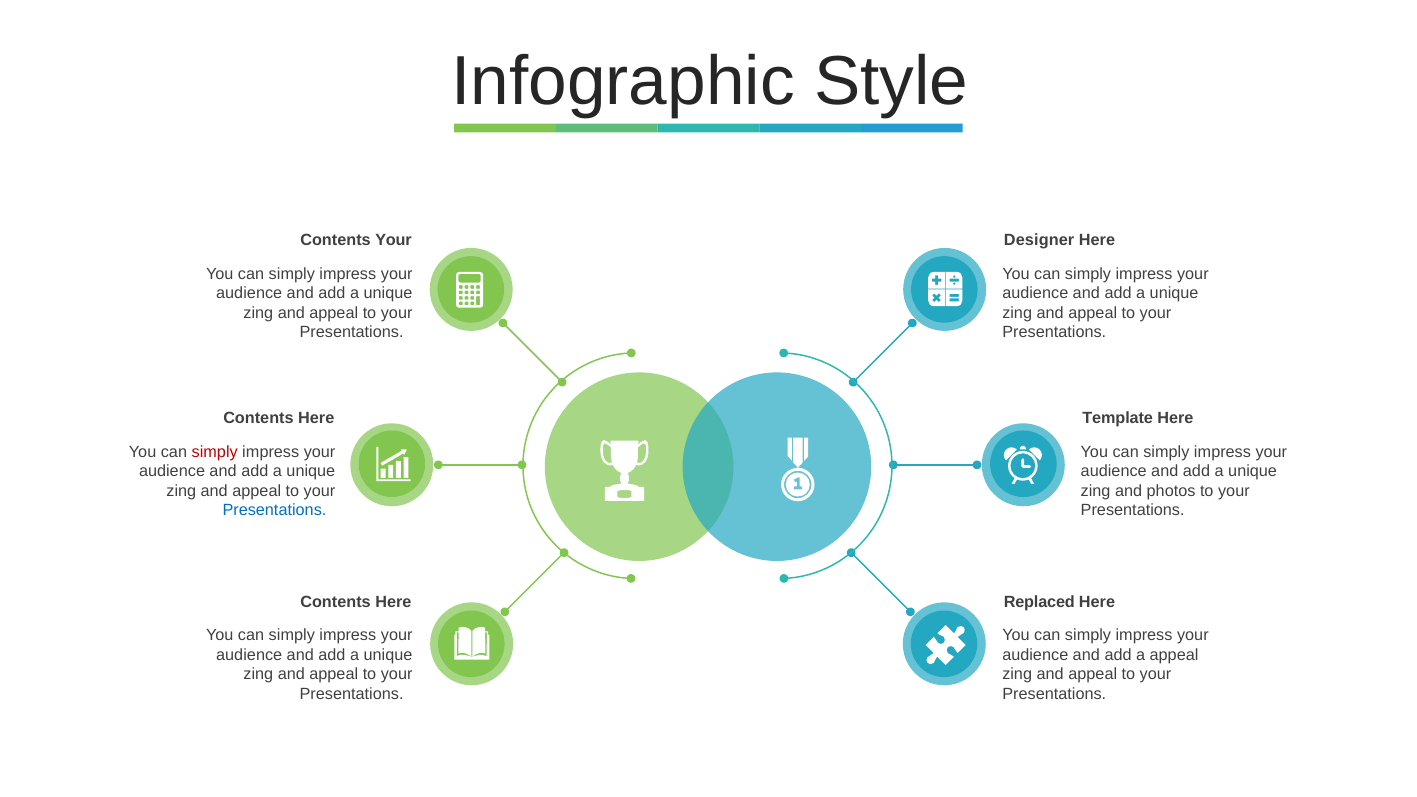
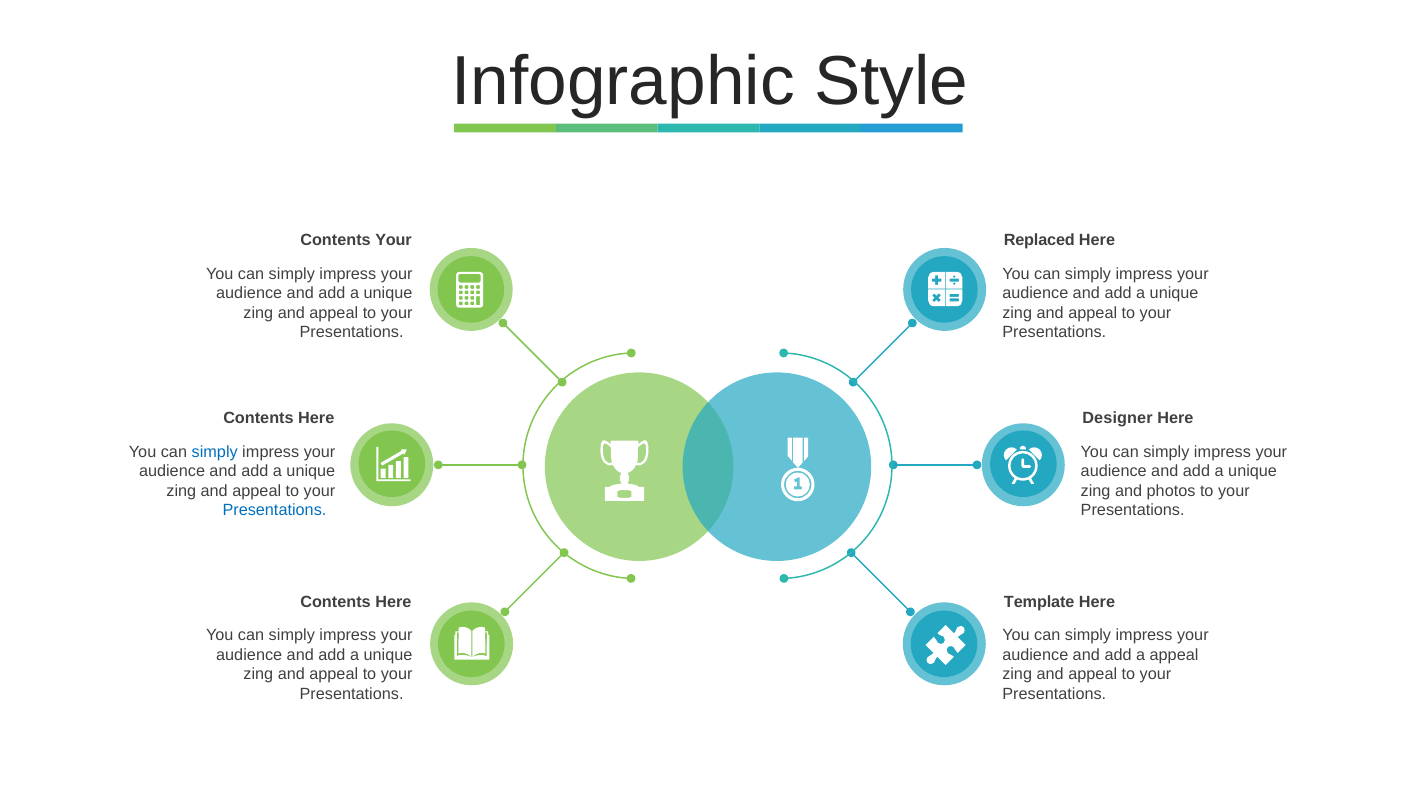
Designer: Designer -> Replaced
Template: Template -> Designer
simply at (215, 452) colour: red -> blue
Replaced: Replaced -> Template
